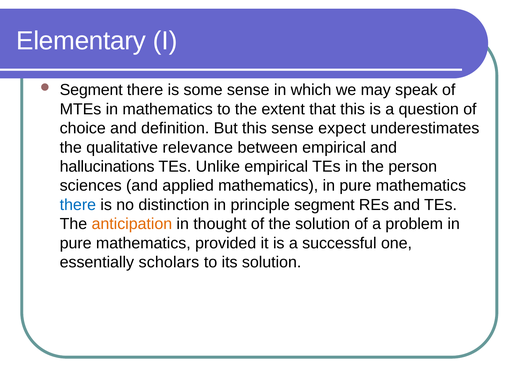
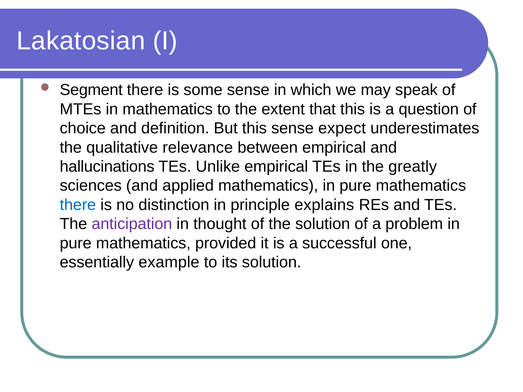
Elementary: Elementary -> Lakatosian
person: person -> greatly
principle segment: segment -> explains
anticipation colour: orange -> purple
scholars: scholars -> example
